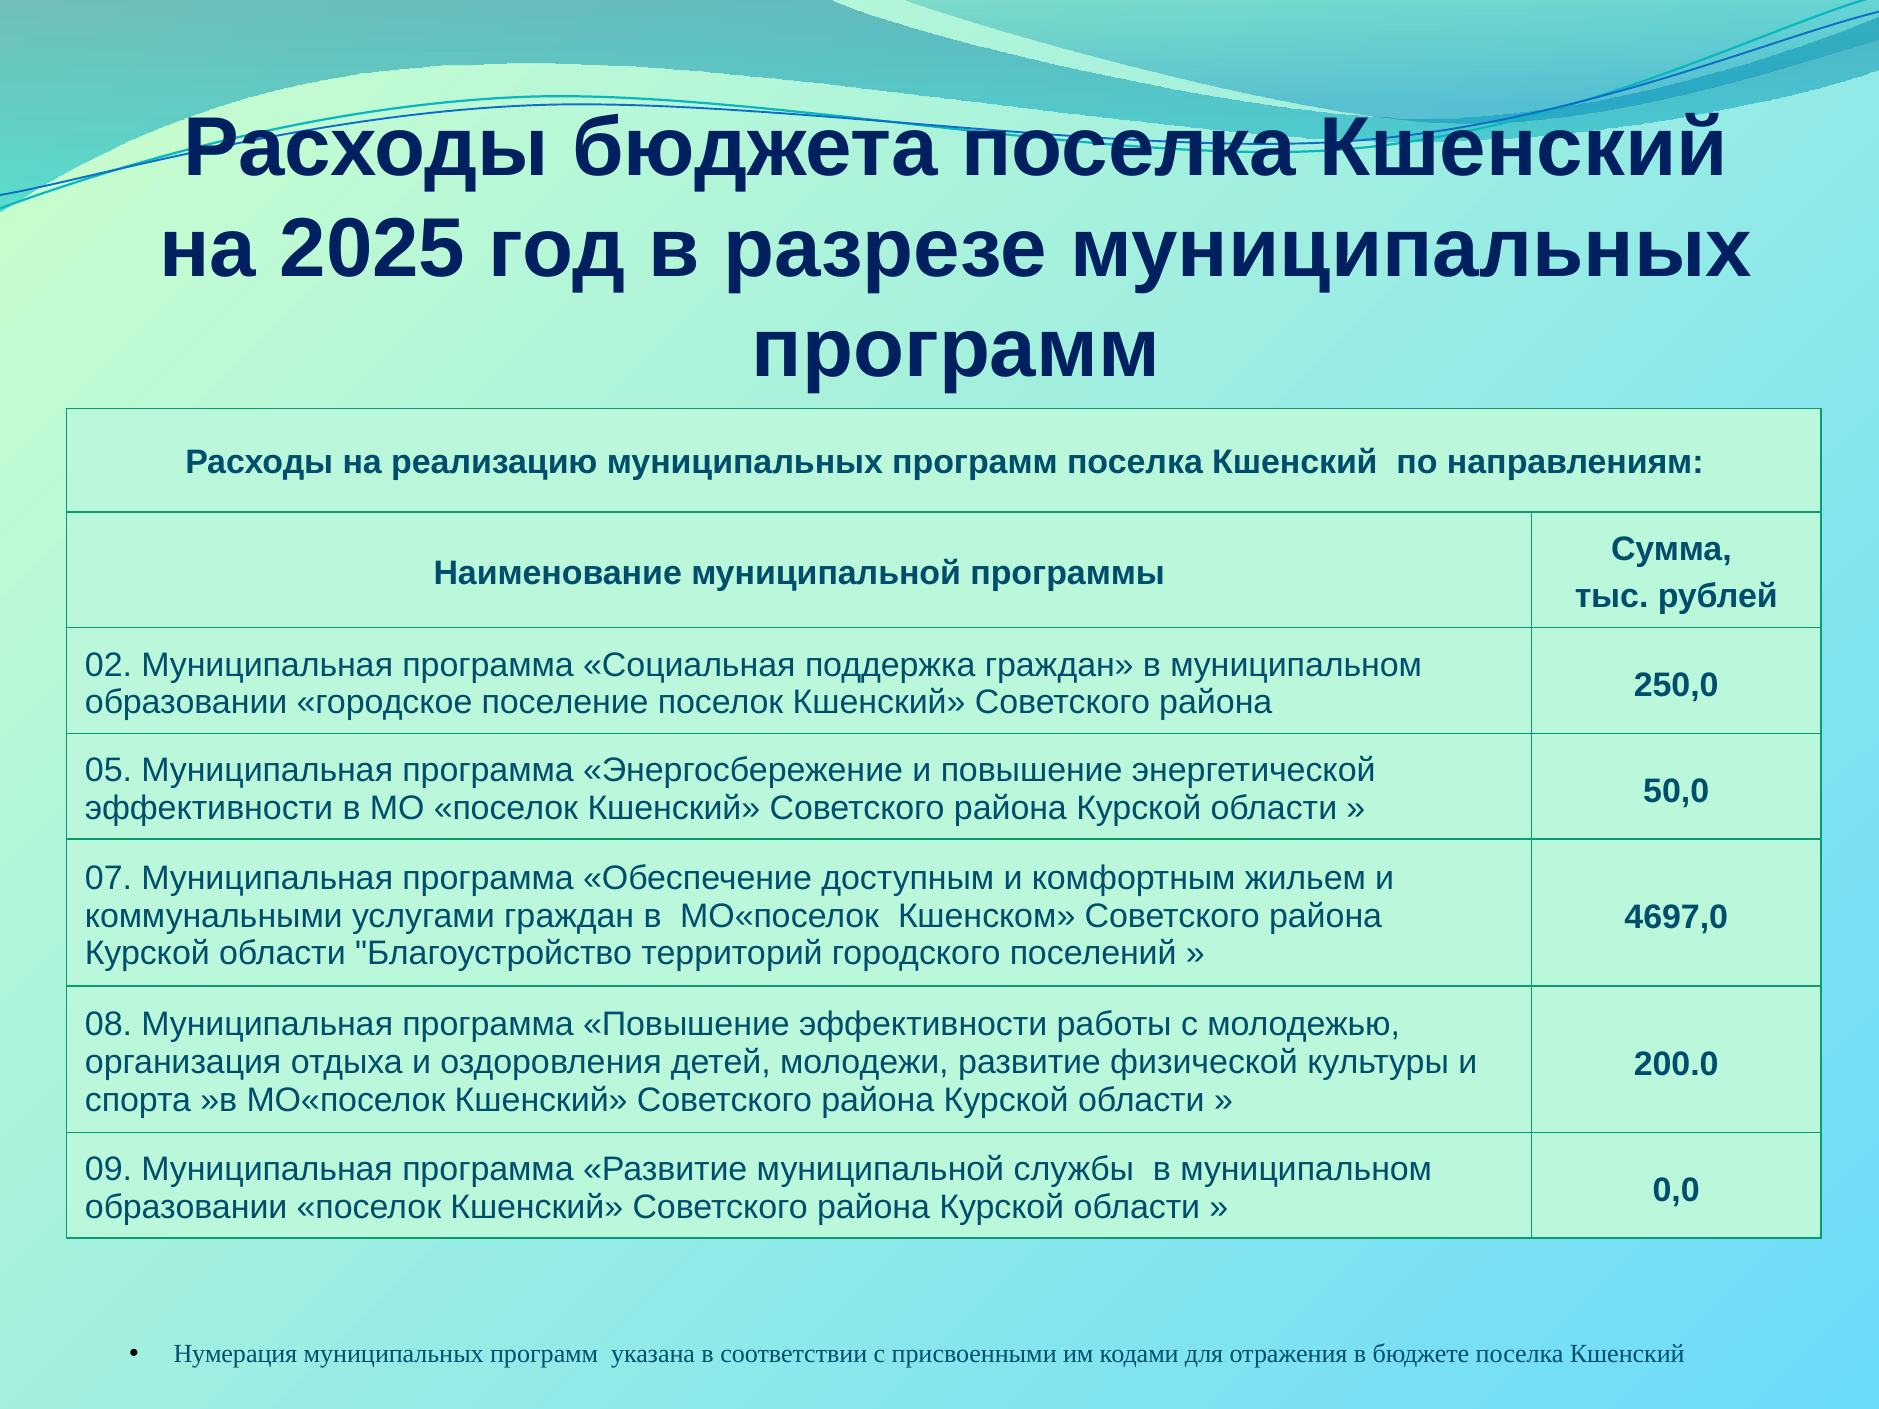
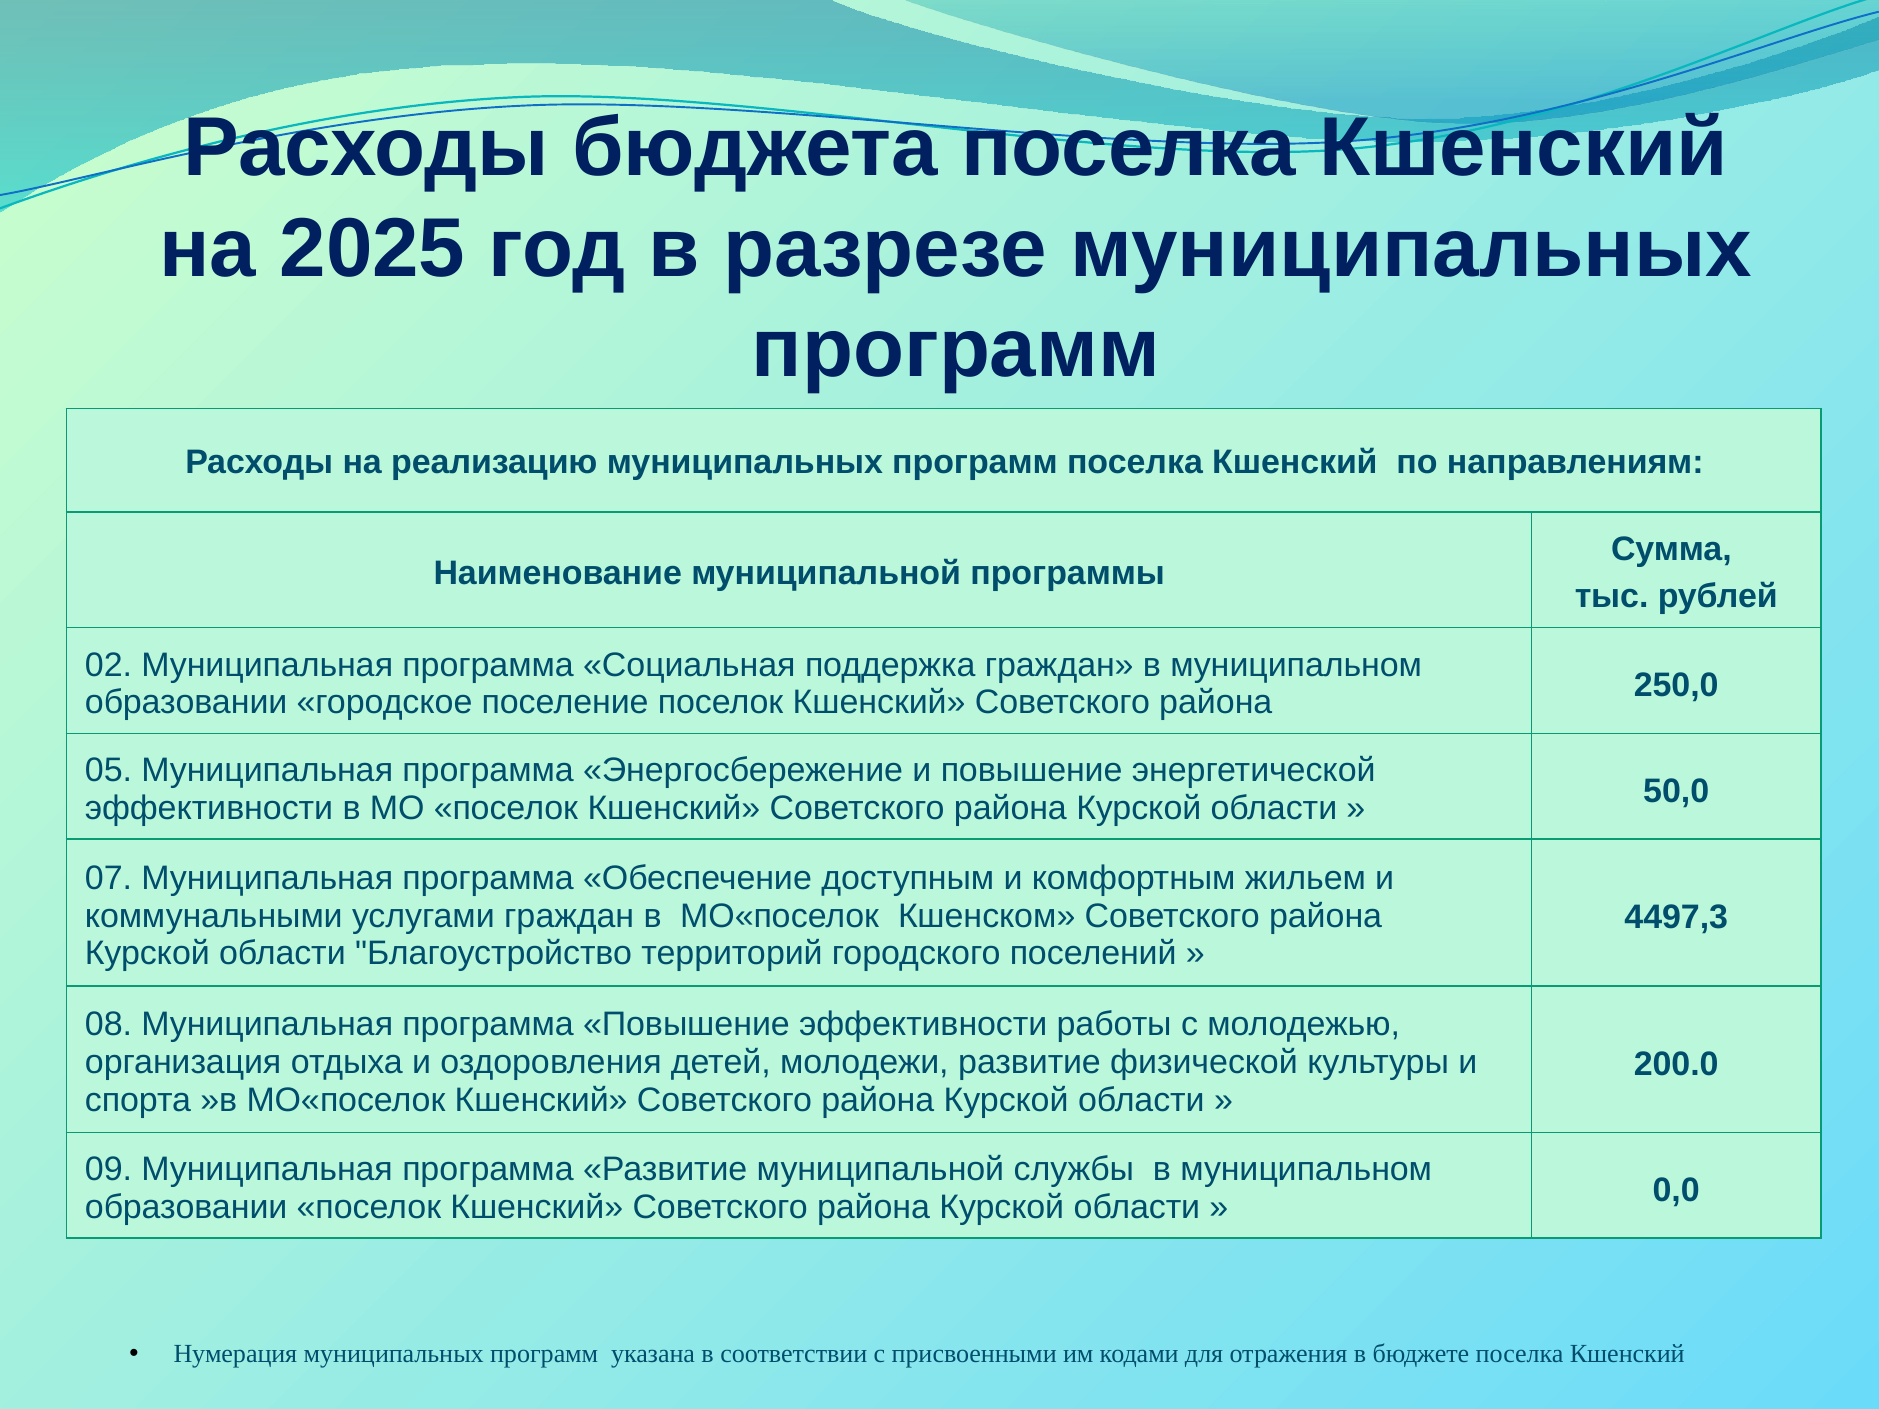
4697,0: 4697,0 -> 4497,3
